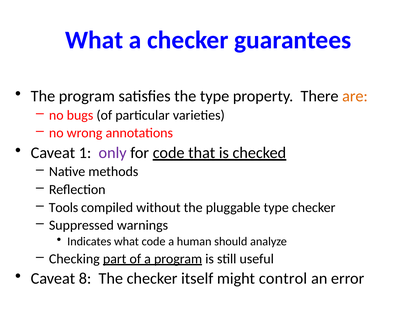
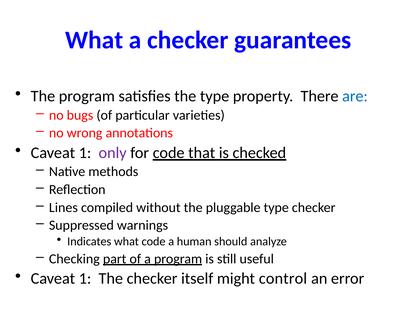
are colour: orange -> blue
Tools: Tools -> Lines
8 at (85, 279): 8 -> 1
